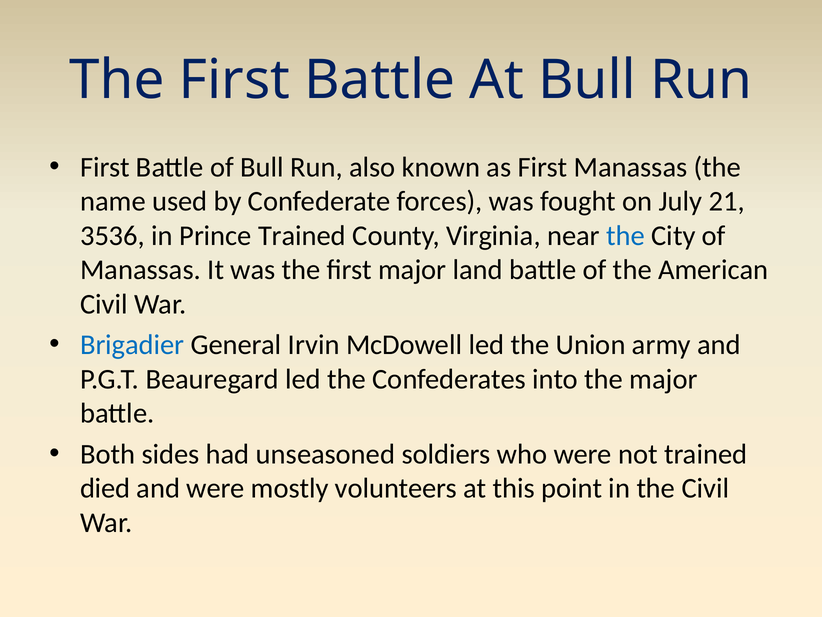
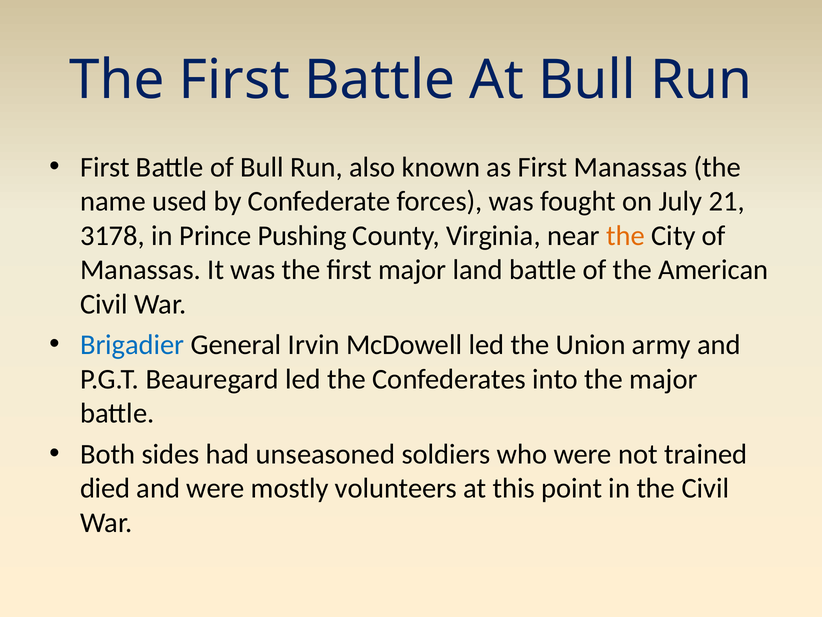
3536: 3536 -> 3178
Prince Trained: Trained -> Pushing
the at (626, 236) colour: blue -> orange
